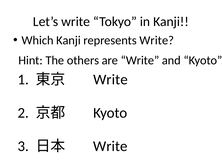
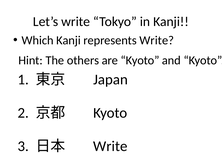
are Write: Write -> Kyoto
Write at (110, 79): Write -> Japan
